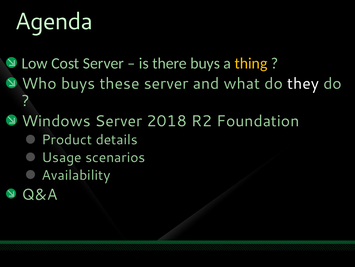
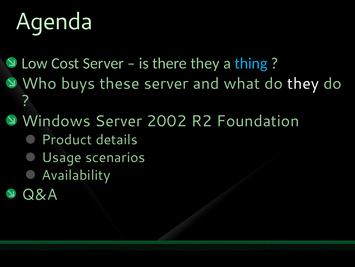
there buys: buys -> they
thing colour: yellow -> light blue
2018: 2018 -> 2002
